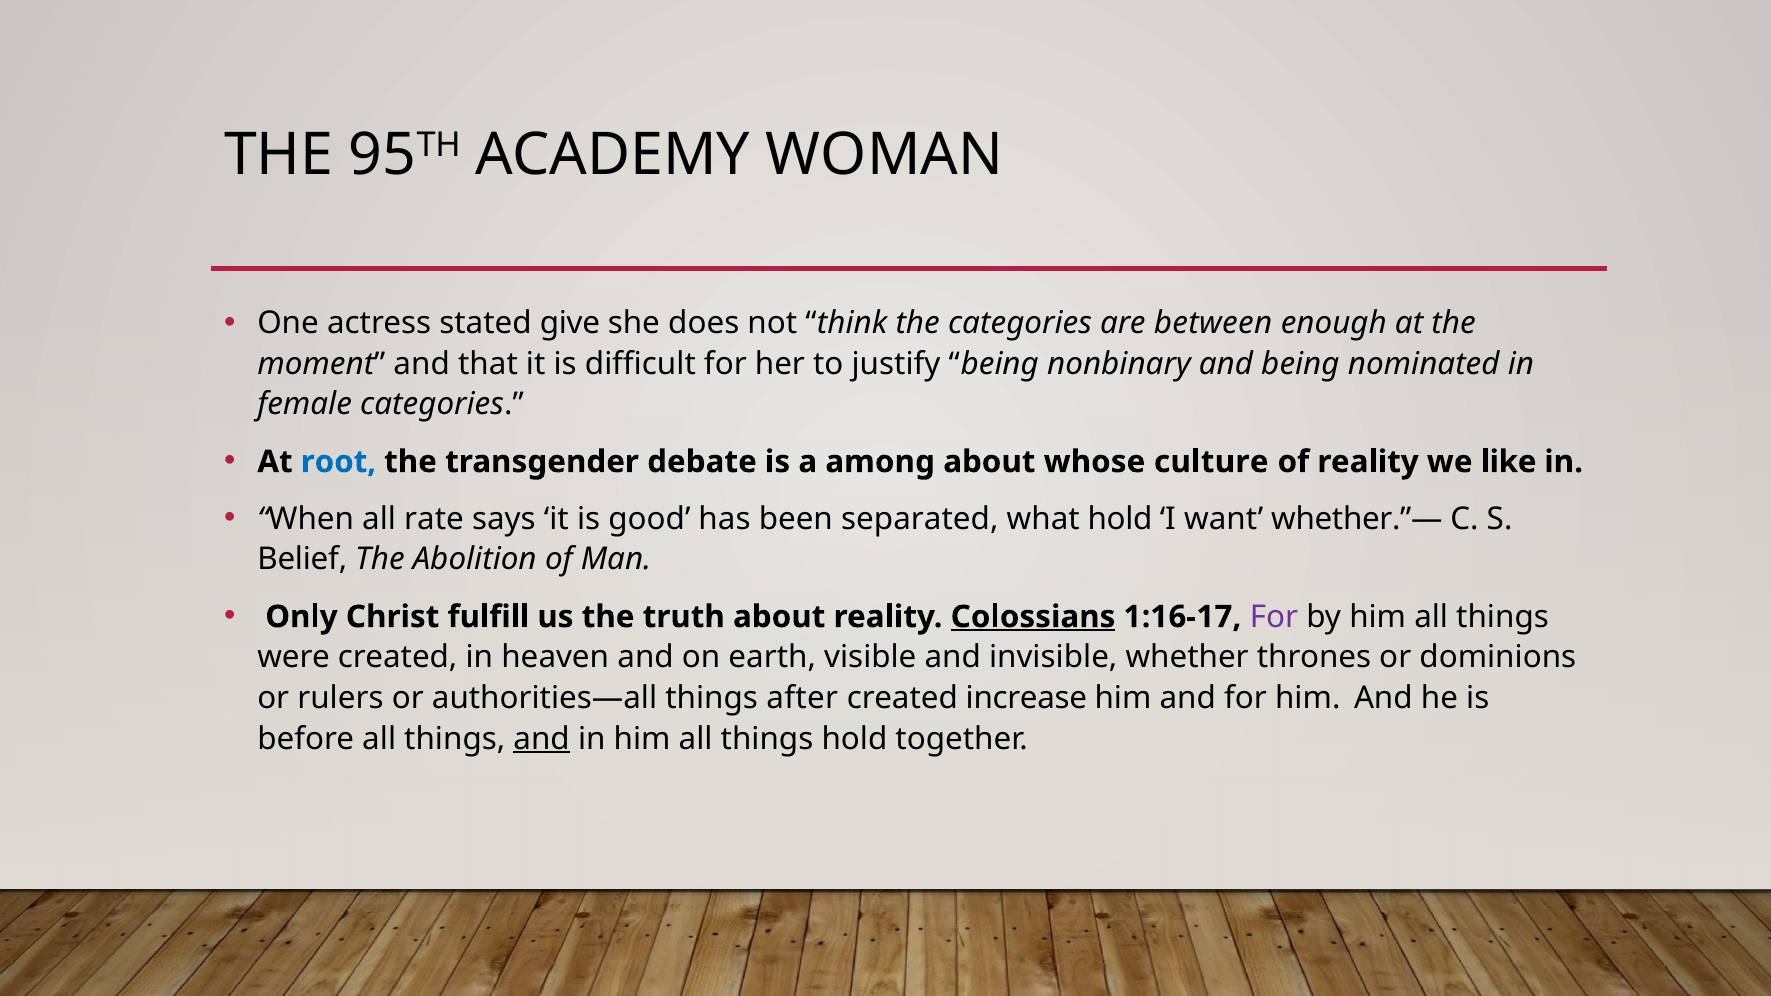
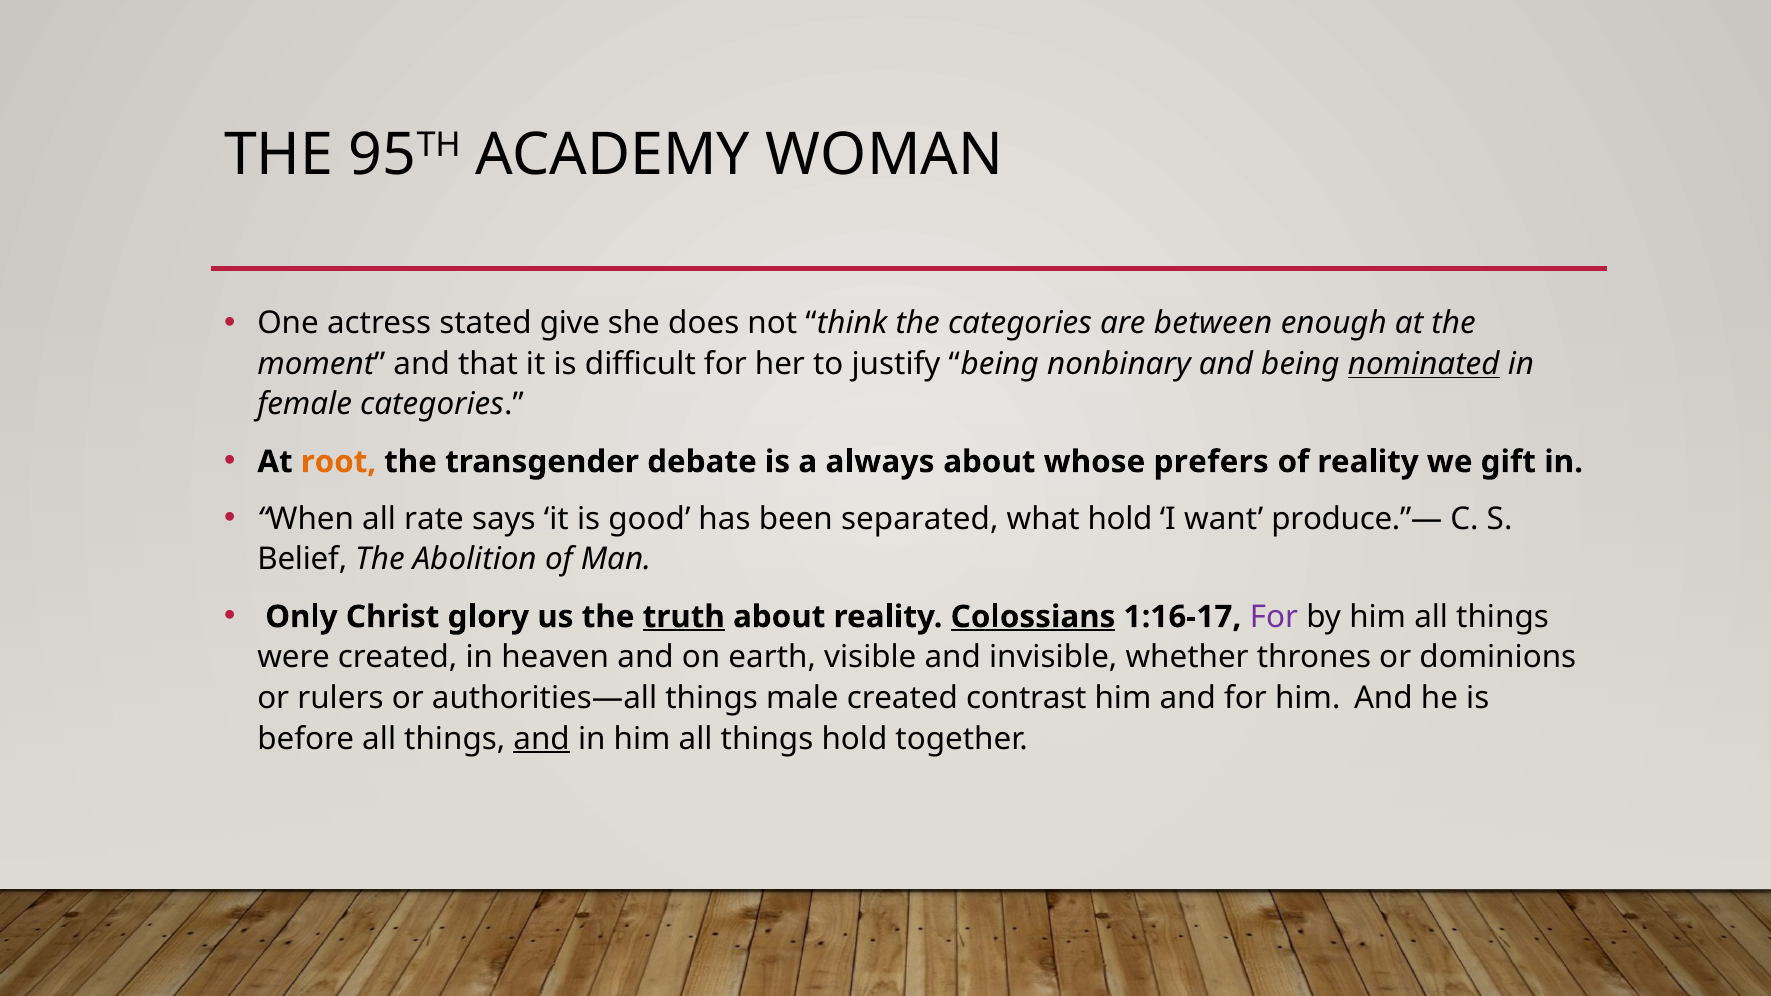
nominated underline: none -> present
root colour: blue -> orange
among: among -> always
culture: culture -> prefers
like: like -> gift
whether.”—: whether.”— -> produce.”—
fulfill: fulfill -> glory
truth underline: none -> present
after: after -> male
increase: increase -> contrast
